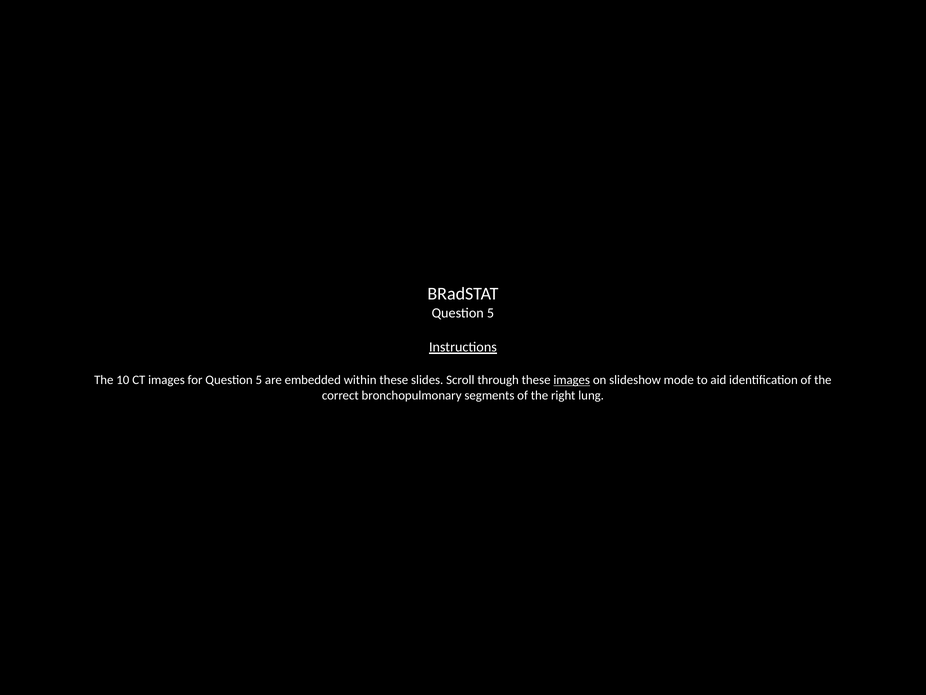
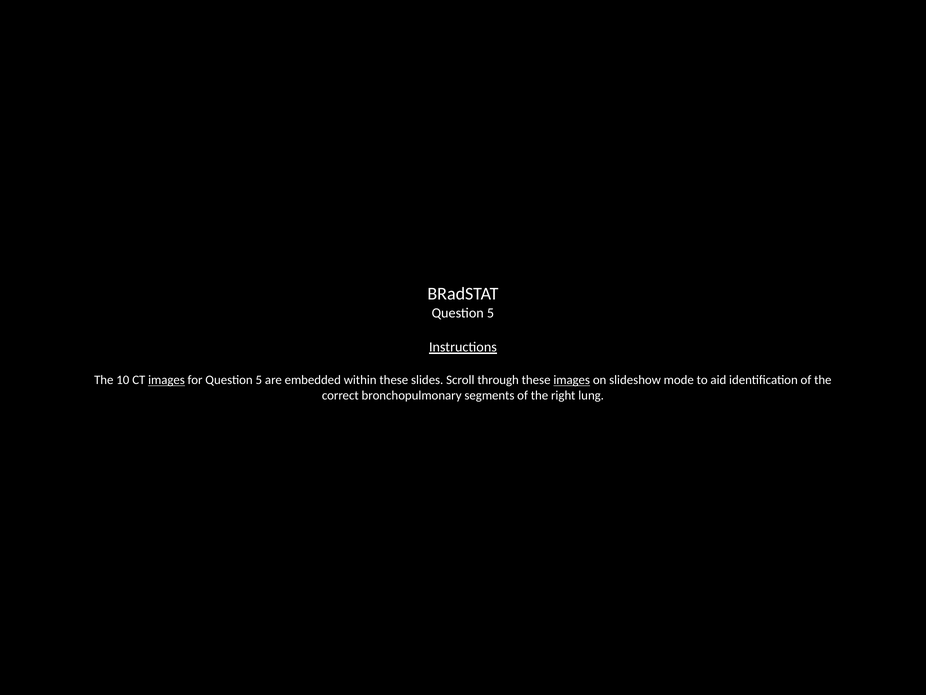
images at (167, 380) underline: none -> present
